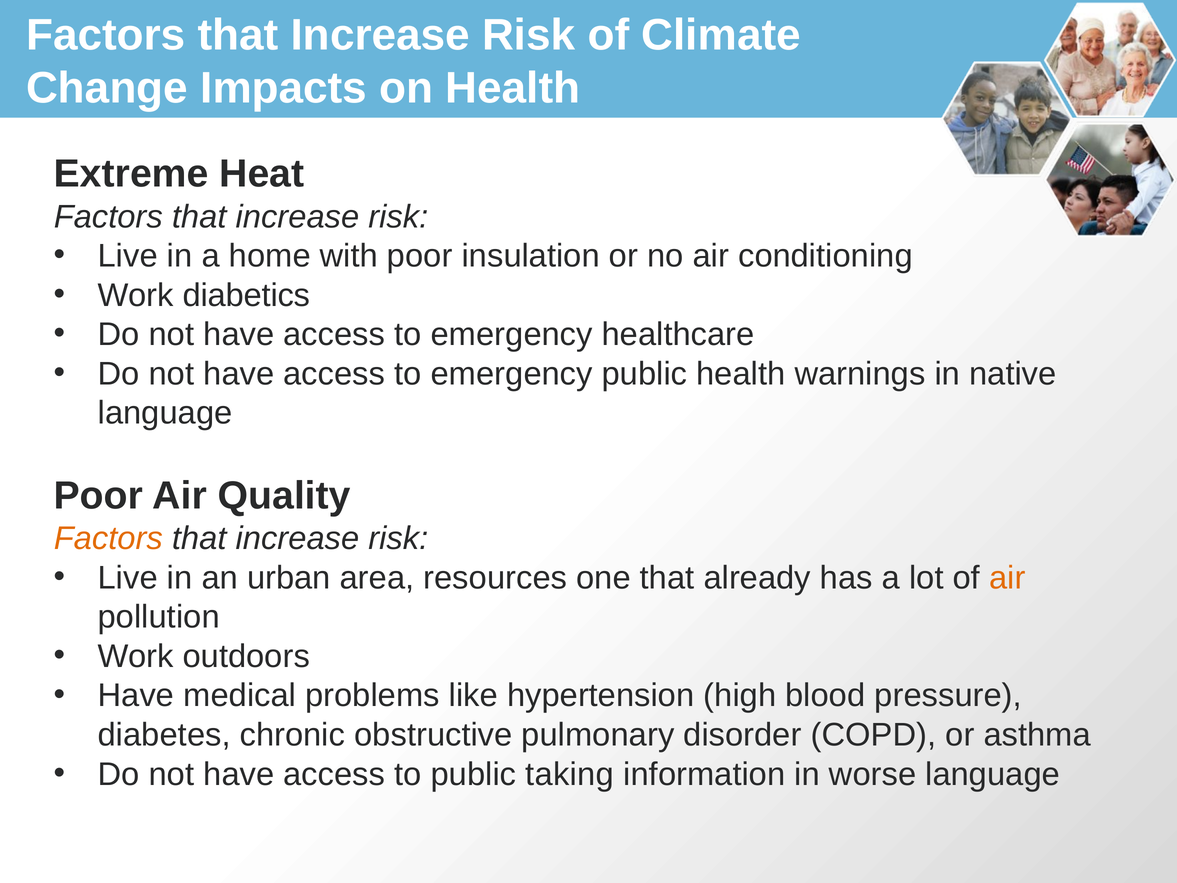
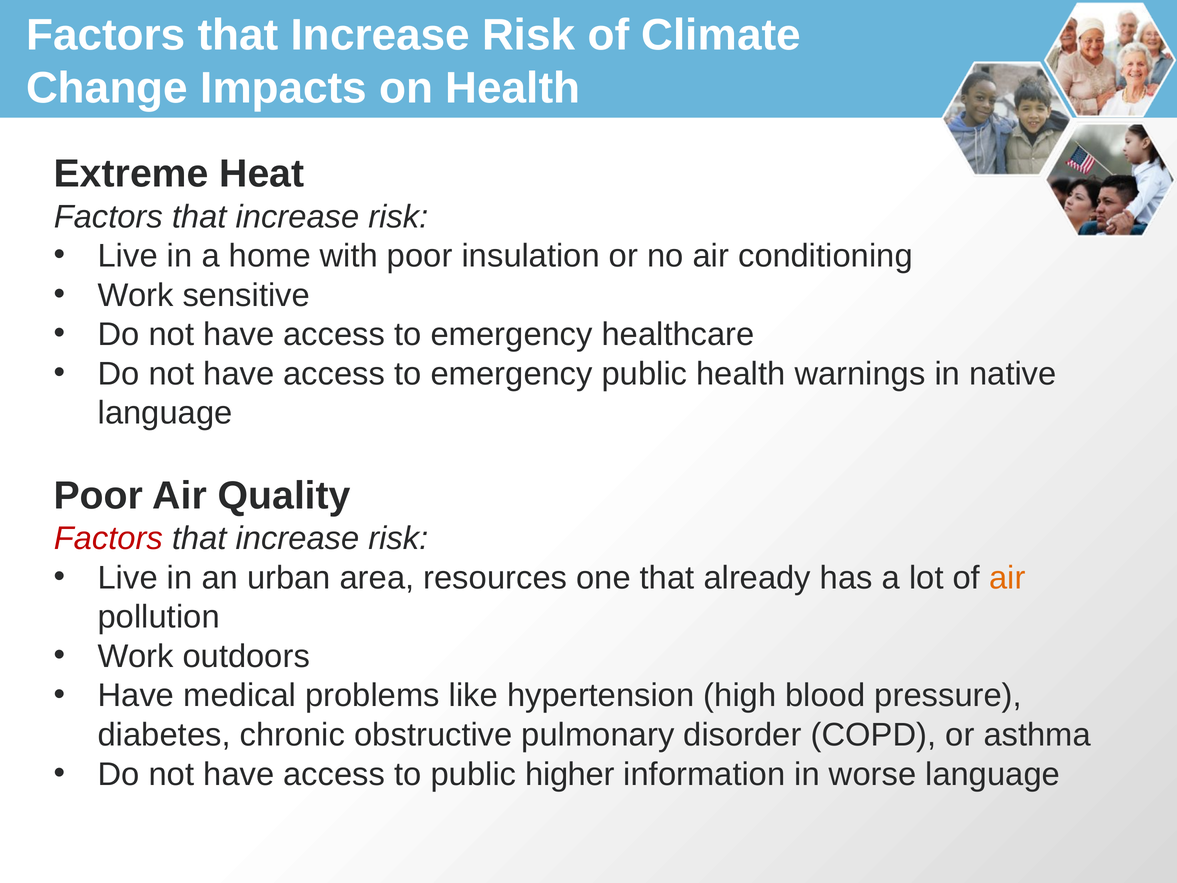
diabetics: diabetics -> sensitive
Factors at (108, 539) colour: orange -> red
taking: taking -> higher
